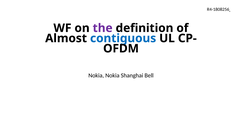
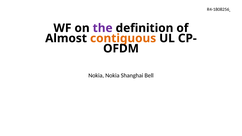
contiguous colour: blue -> orange
